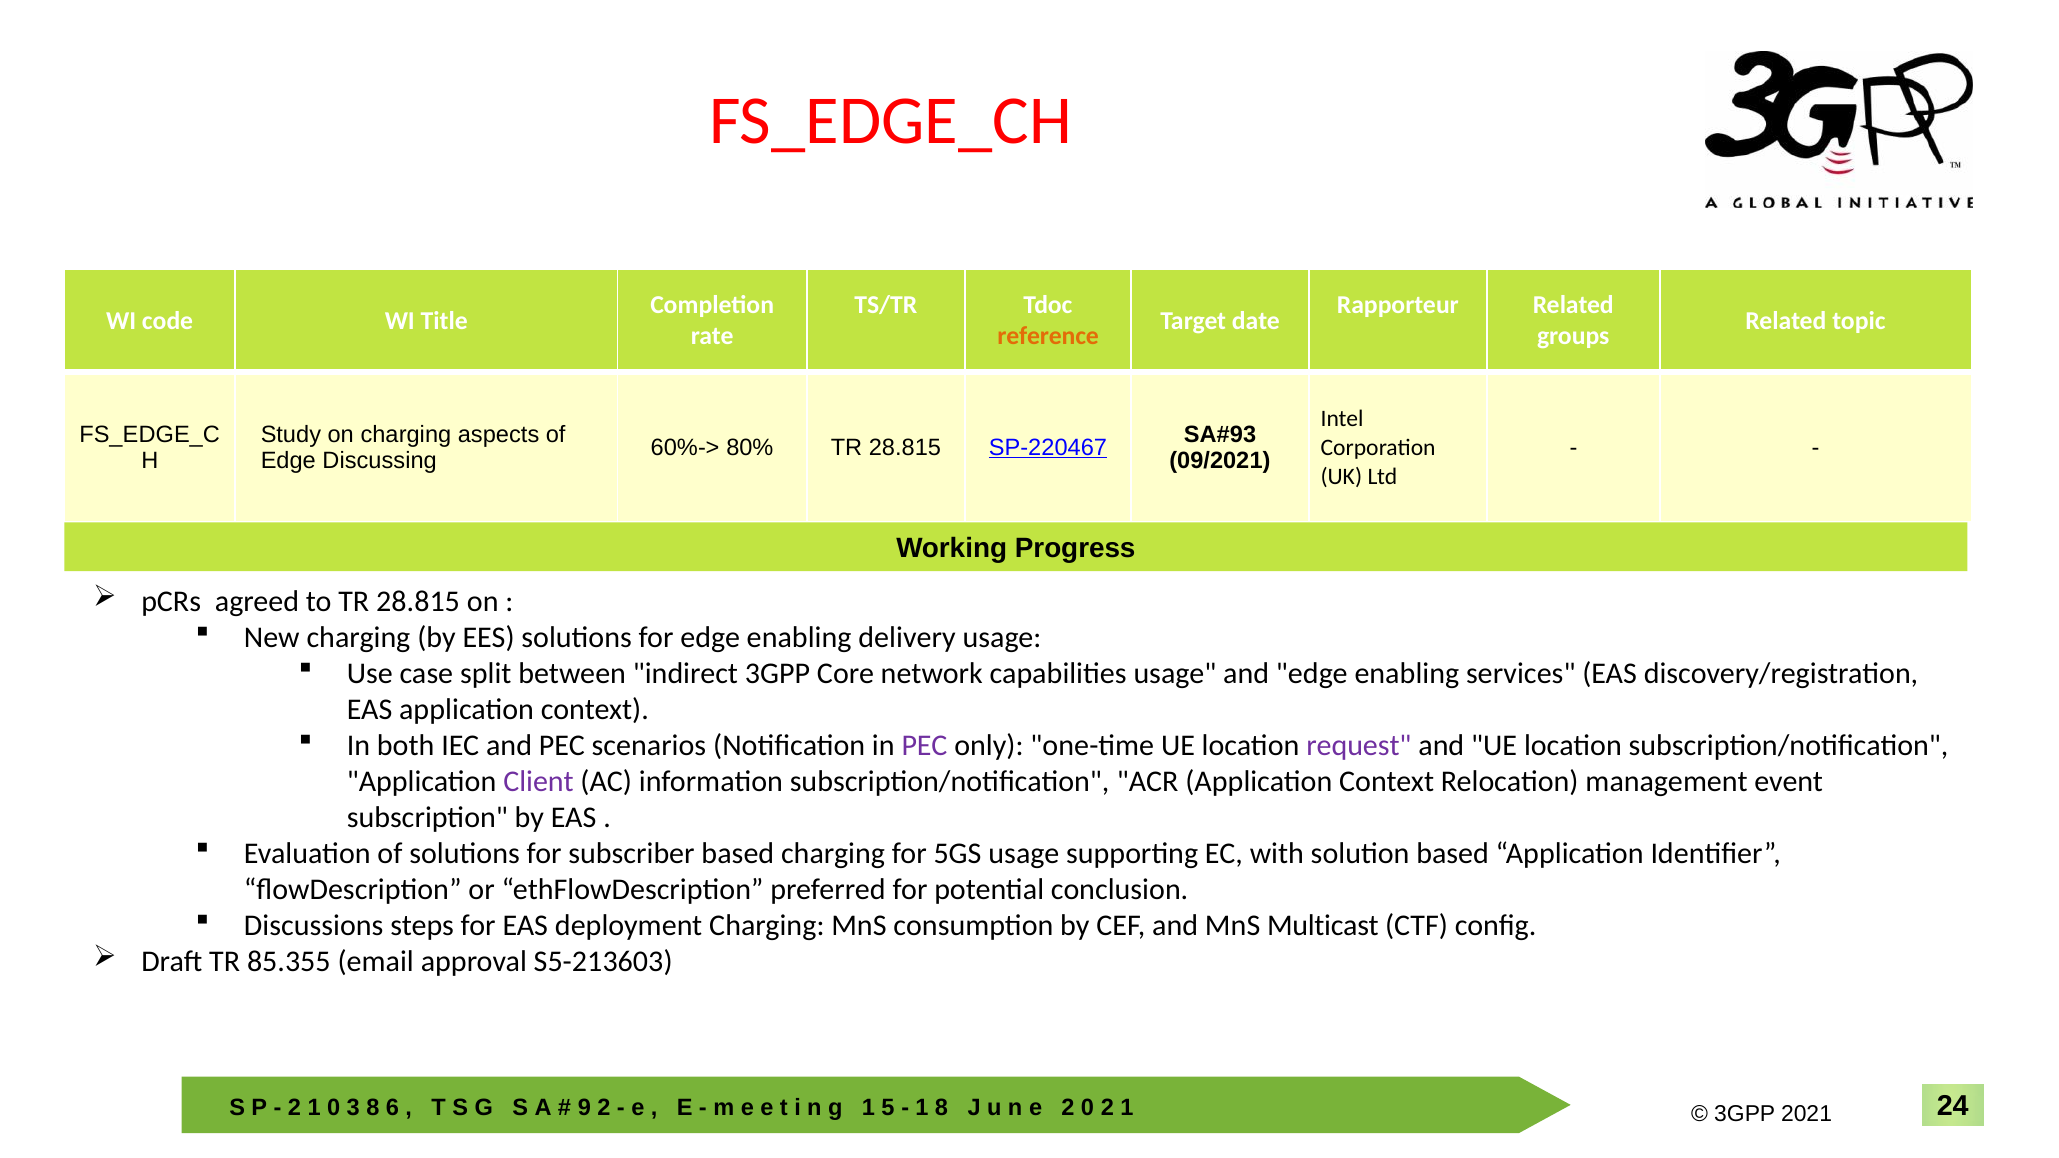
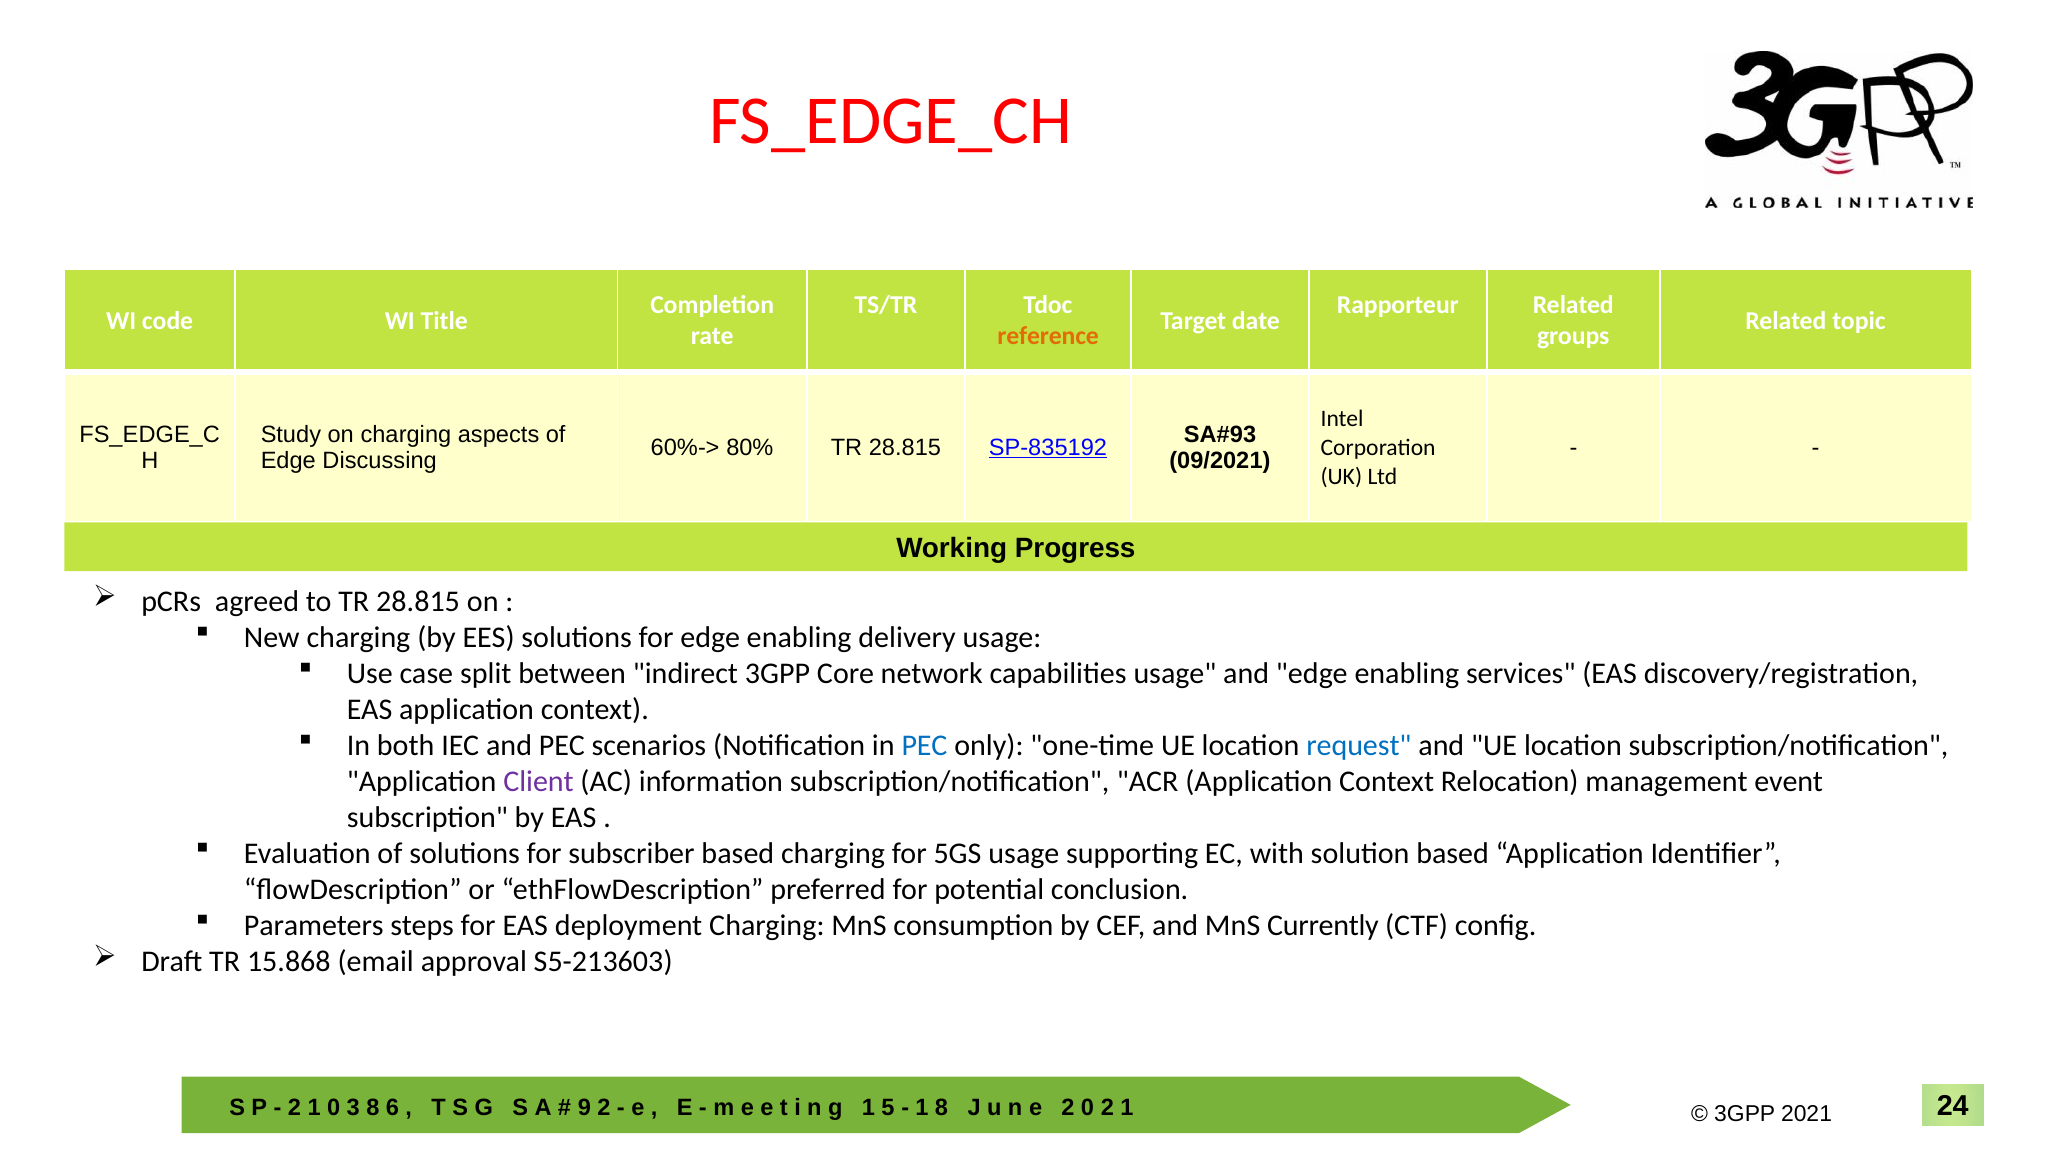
SP-220467: SP-220467 -> SP-835192
PEC at (924, 746) colour: purple -> blue
request colour: purple -> blue
Discussions: Discussions -> Parameters
Multicast: Multicast -> Currently
85.355: 85.355 -> 15.868
